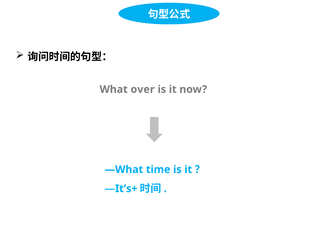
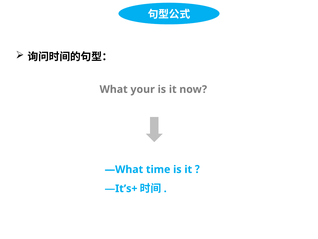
over: over -> your
